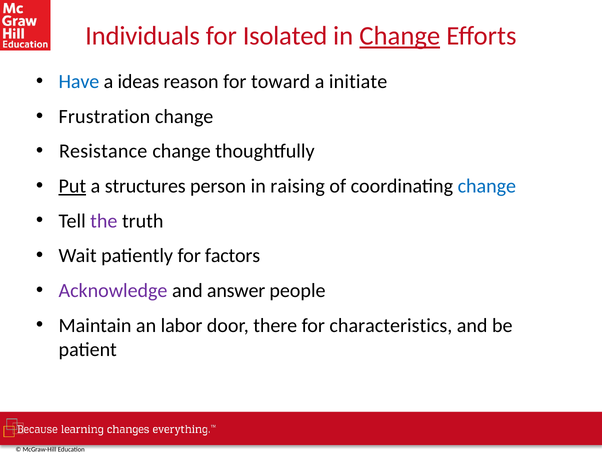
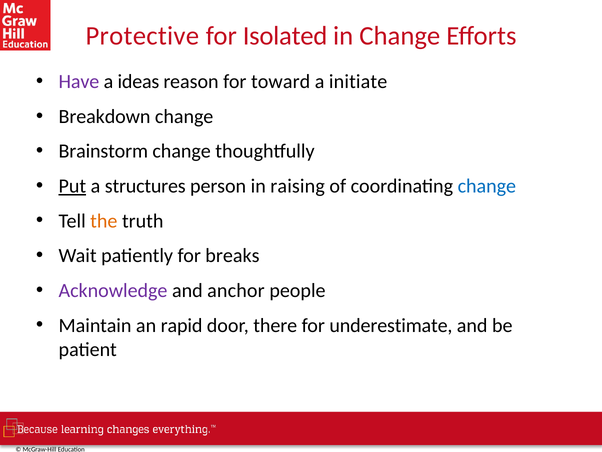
Individuals: Individuals -> Protective
Change at (400, 36) underline: present -> none
Have colour: blue -> purple
Frustration: Frustration -> Breakdown
Resistance: Resistance -> Brainstorm
the colour: purple -> orange
factors: factors -> breaks
answer: answer -> anchor
labor: labor -> rapid
characteristics: characteristics -> underestimate
